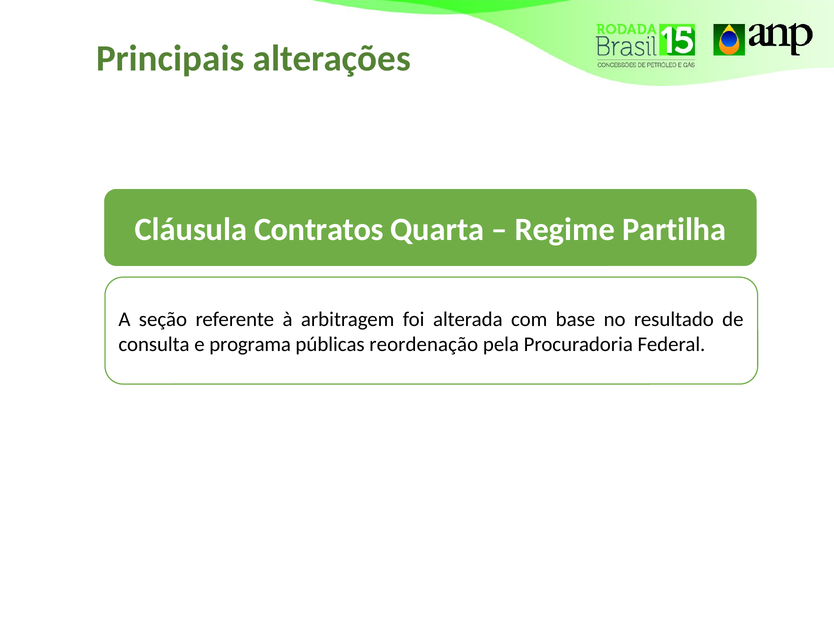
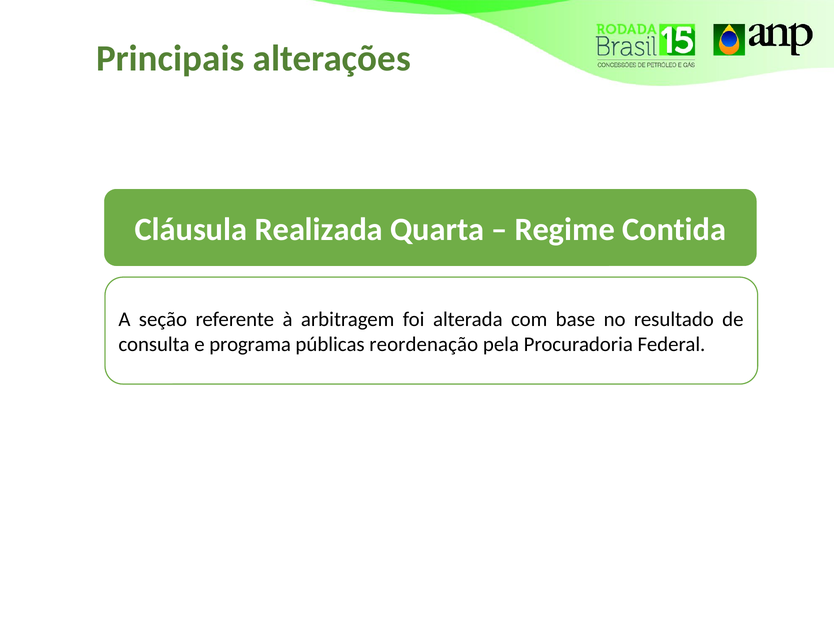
Contratos: Contratos -> Realizada
Partilha: Partilha -> Contida
